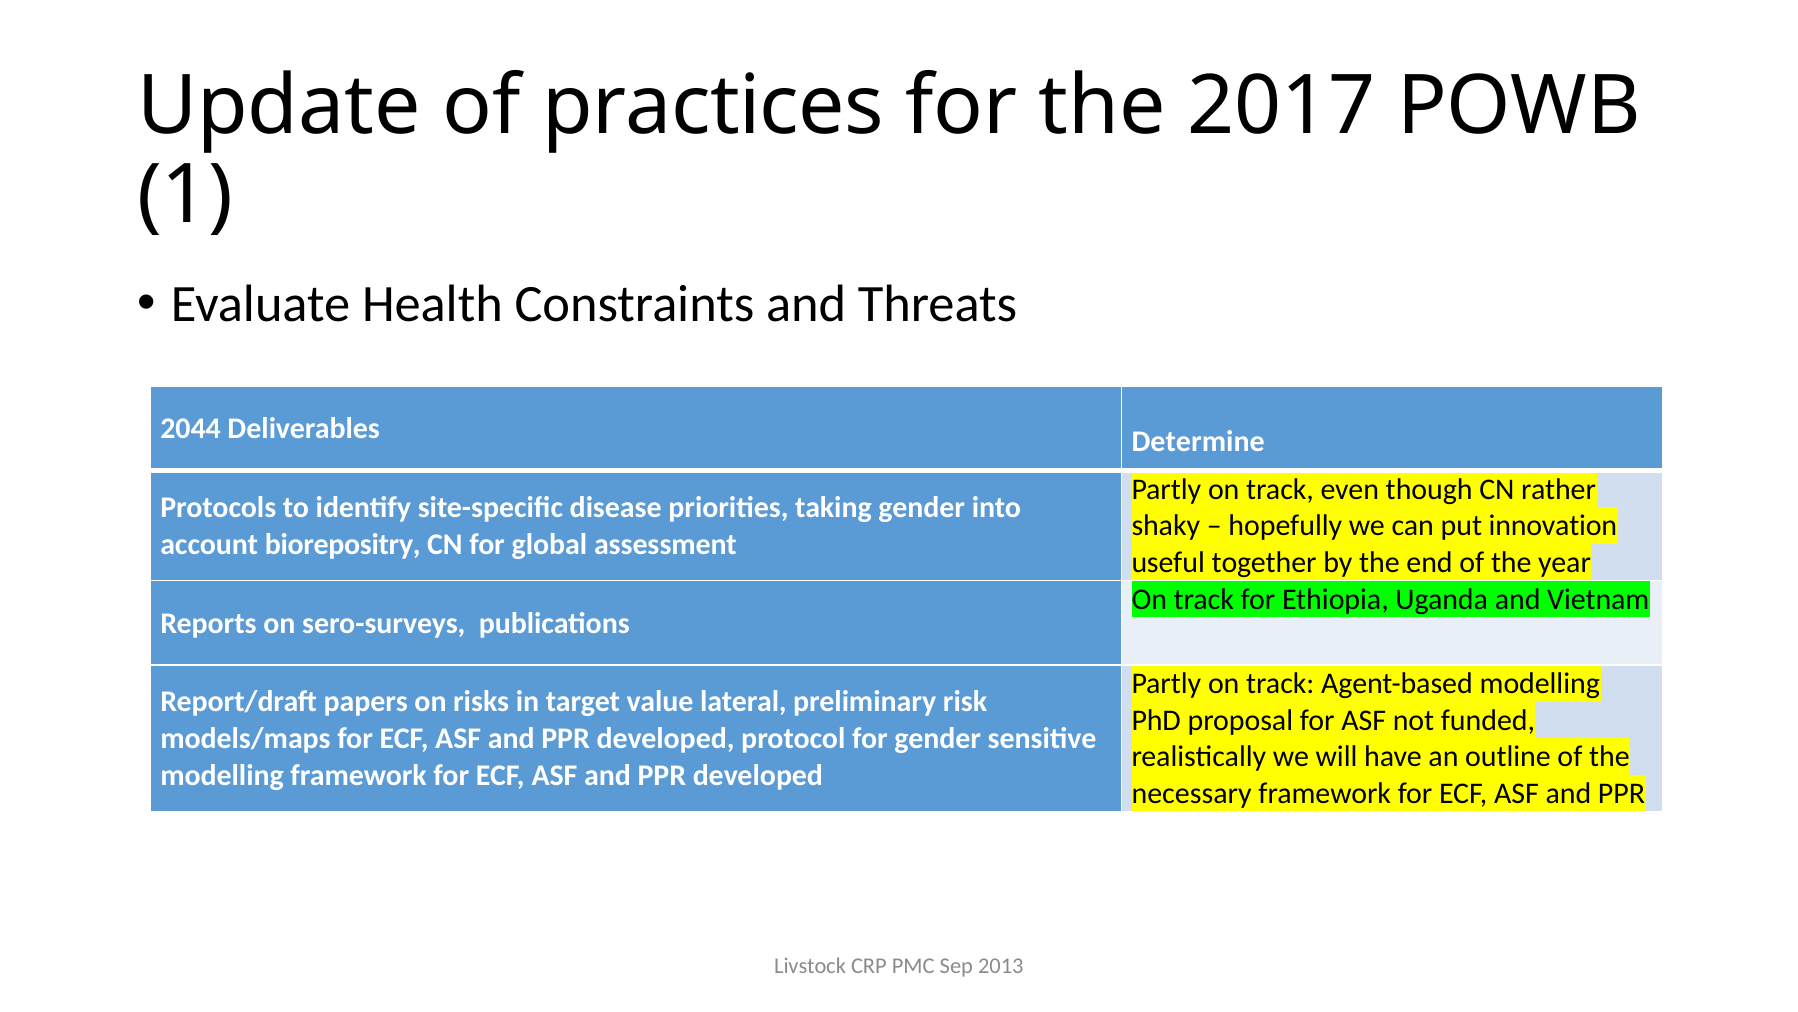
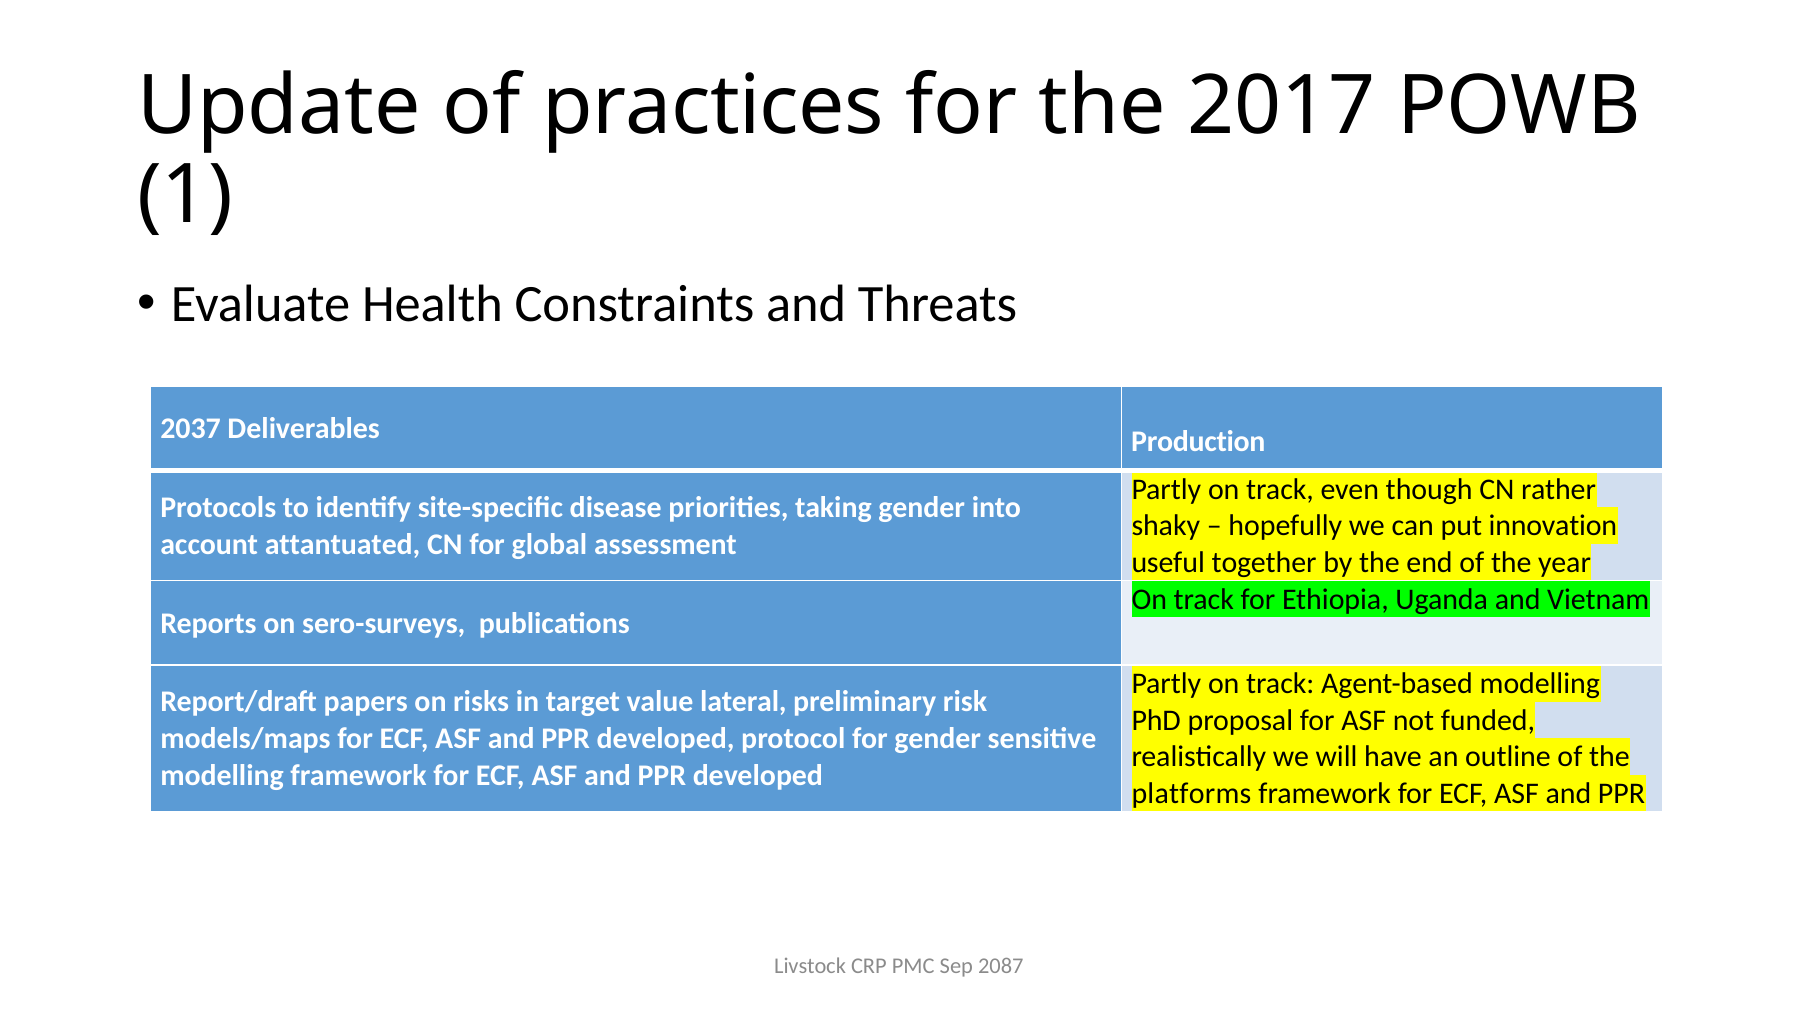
2044: 2044 -> 2037
Determine: Determine -> Production
biorepositry: biorepositry -> attantuated
necessary: necessary -> platforms
2013: 2013 -> 2087
